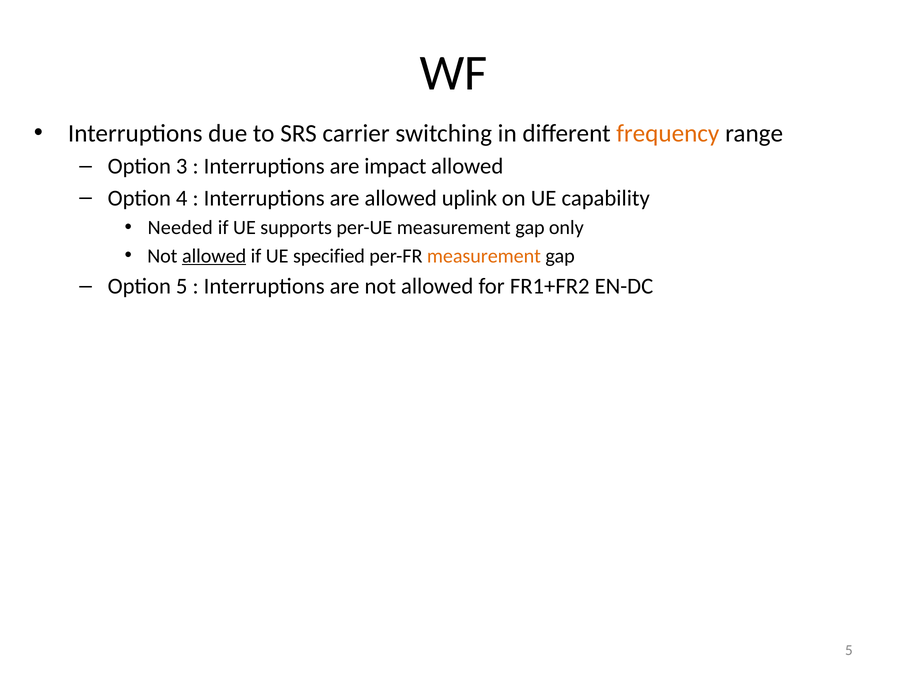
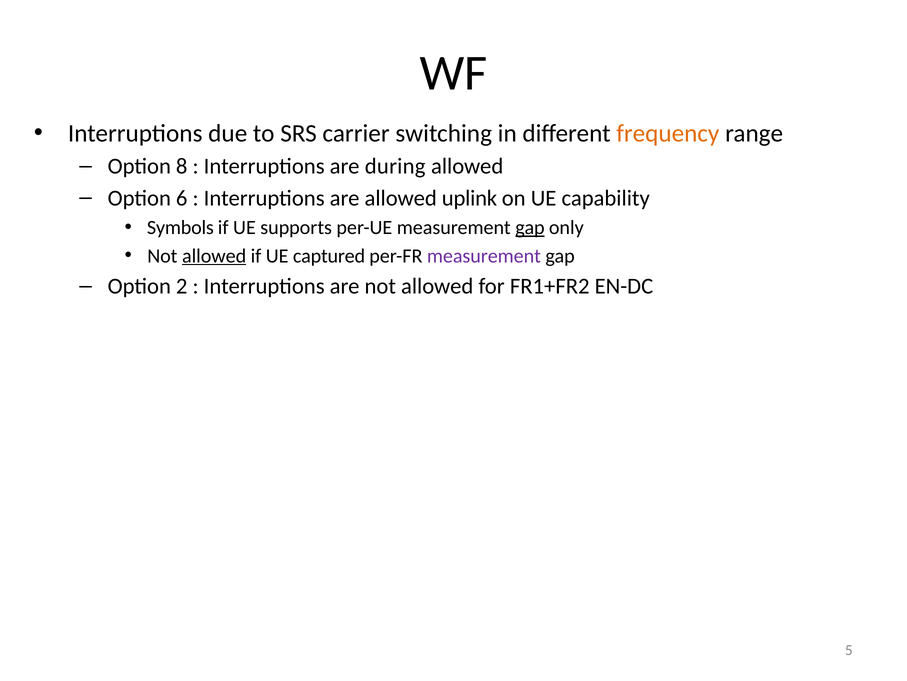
3: 3 -> 8
impact: impact -> during
4: 4 -> 6
Needed: Needed -> Symbols
gap at (530, 227) underline: none -> present
specified: specified -> captured
measurement at (484, 256) colour: orange -> purple
Option 5: 5 -> 2
